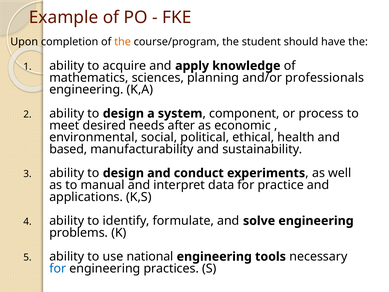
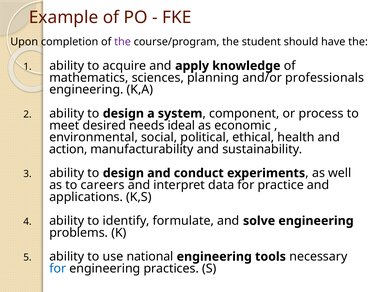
the at (123, 42) colour: orange -> purple
after: after -> ideal
based: based -> action
manual: manual -> careers
